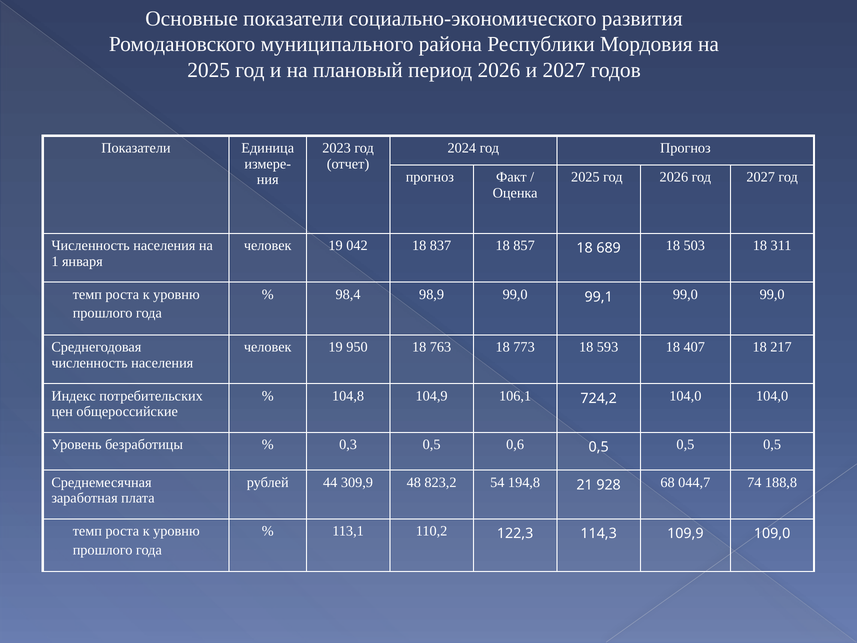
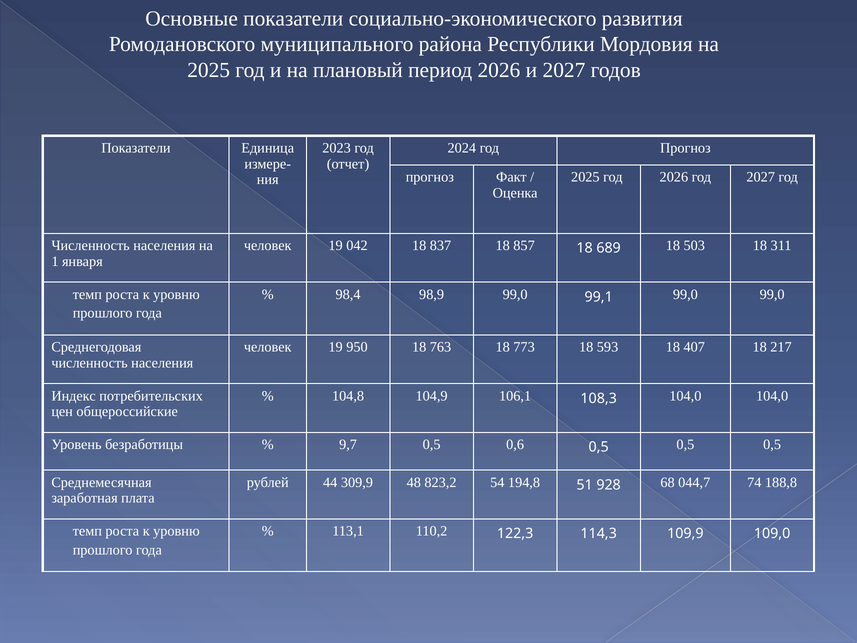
724,2: 724,2 -> 108,3
0,3: 0,3 -> 9,7
21: 21 -> 51
